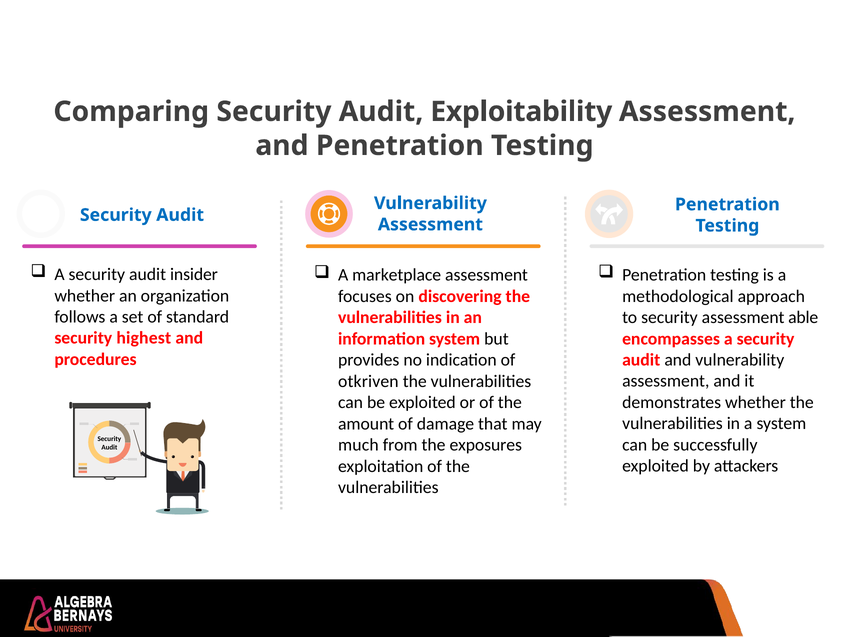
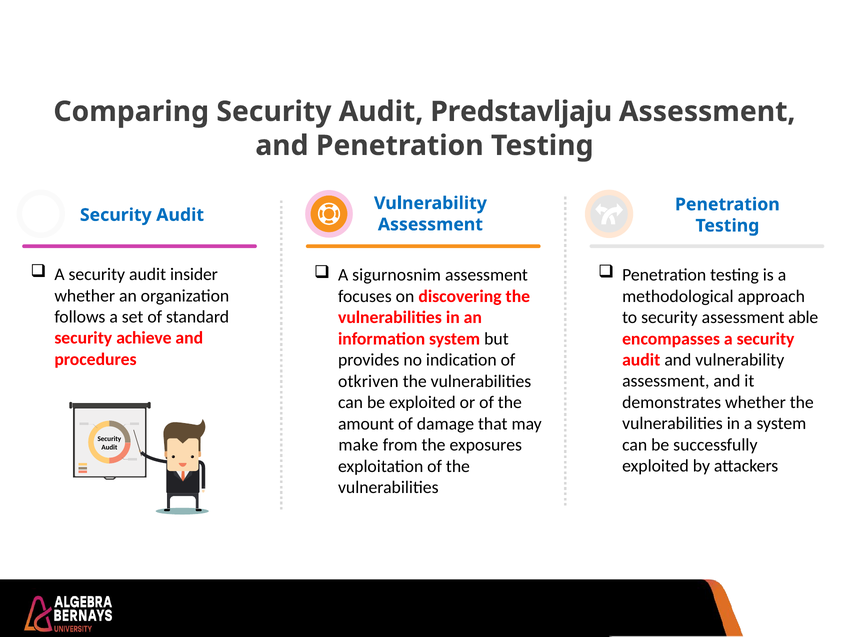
Exploitability: Exploitability -> Predstavljaju
marketplace: marketplace -> sigurnosnim
highest: highest -> achieve
much: much -> make
